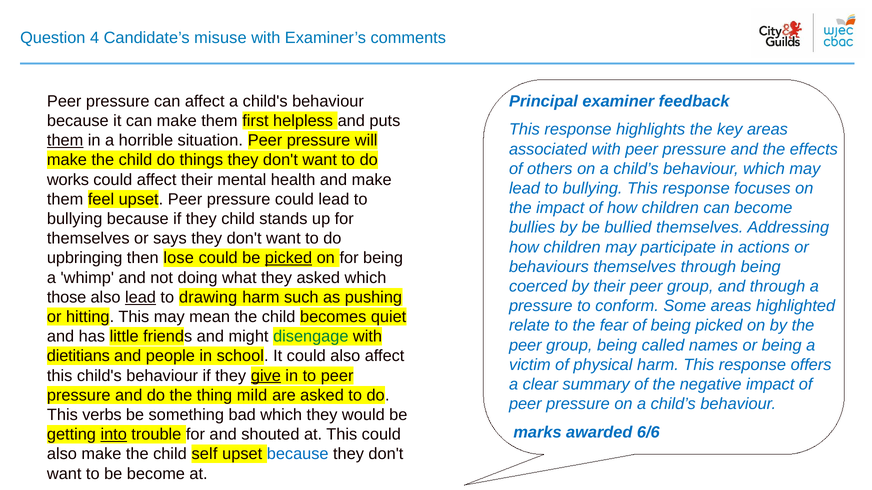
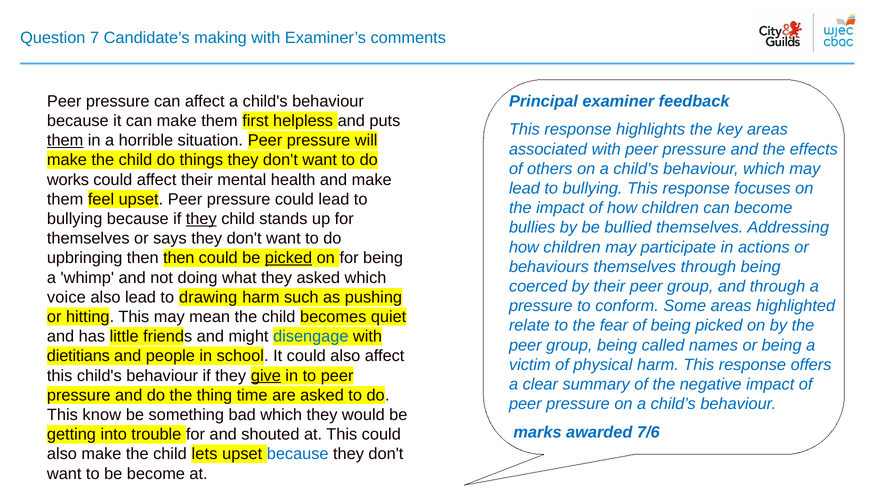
4: 4 -> 7
misuse: misuse -> making
they at (201, 219) underline: none -> present
then lose: lose -> then
those: those -> voice
lead at (141, 298) underline: present -> none
disengage colour: green -> blue
mild: mild -> time
verbs: verbs -> know
6/6: 6/6 -> 7/6
into underline: present -> none
self: self -> lets
